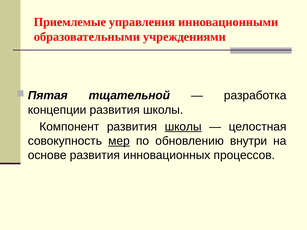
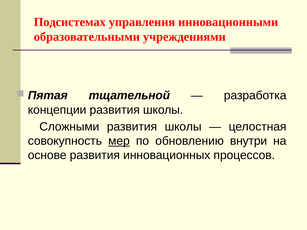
Приемлемые: Приемлемые -> Подсистемах
Компонент: Компонент -> Сложными
школы at (183, 127) underline: present -> none
